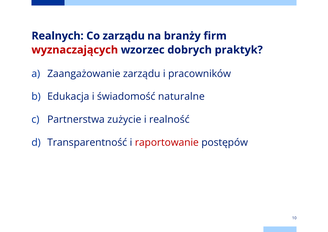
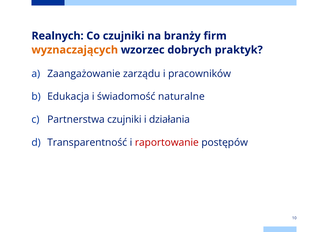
Co zarządu: zarządu -> czujniki
wyznaczających colour: red -> orange
Partnerstwa zużycie: zużycie -> czujniki
realność: realność -> działania
